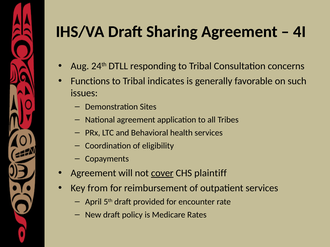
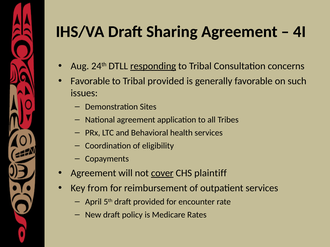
responding underline: none -> present
Functions at (90, 81): Functions -> Favorable
Tribal indicates: indicates -> provided
